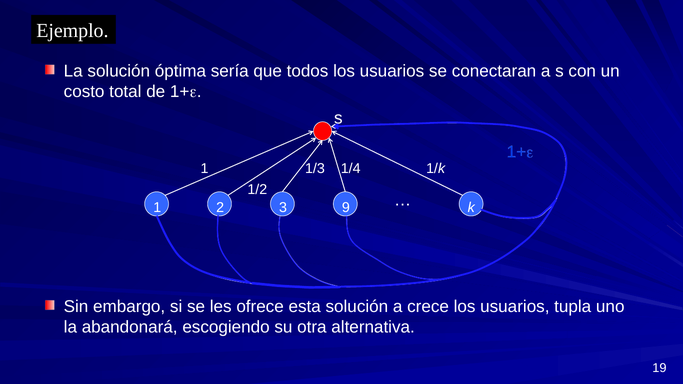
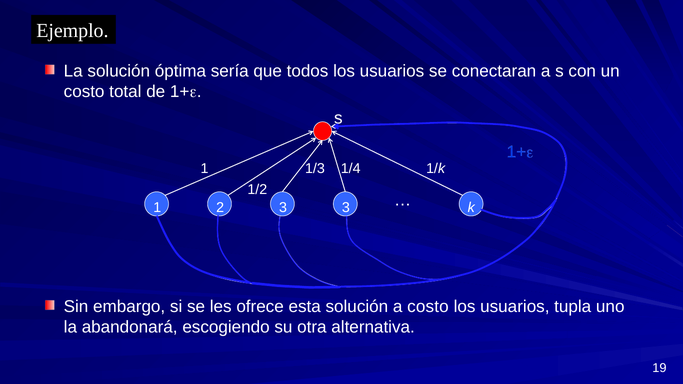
3 9: 9 -> 3
a crece: crece -> costo
